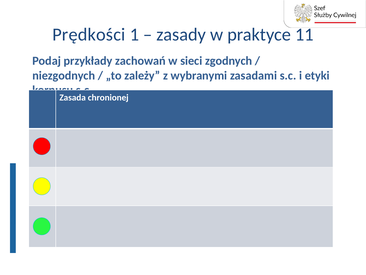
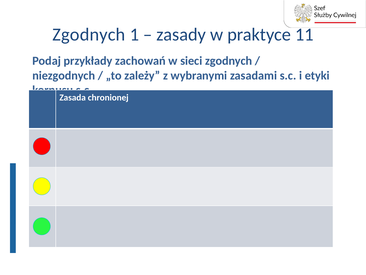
Prędkości at (89, 34): Prędkości -> Zgodnych
